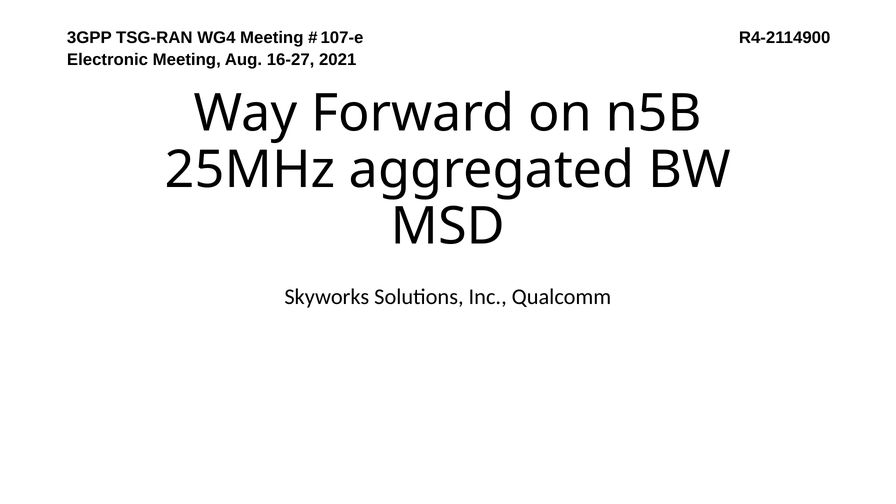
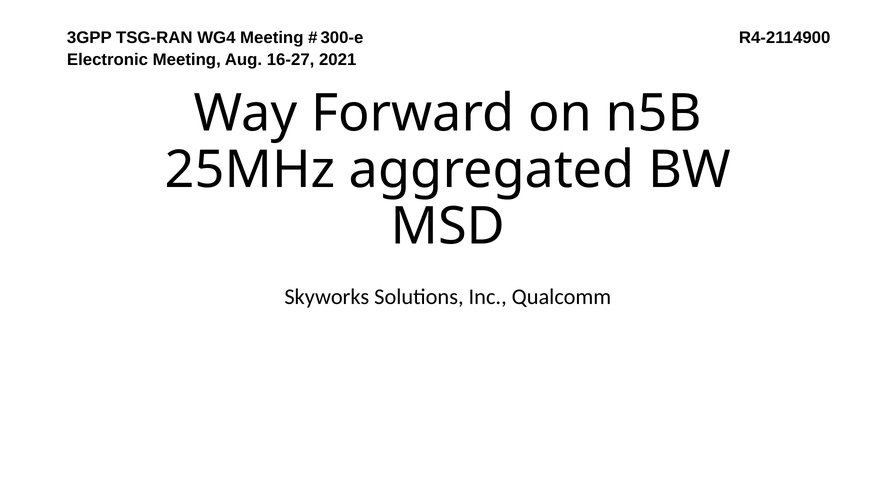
107-e: 107-e -> 300-e
